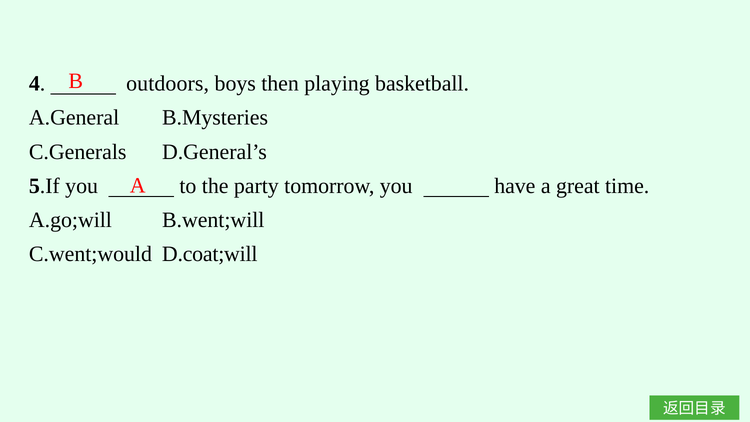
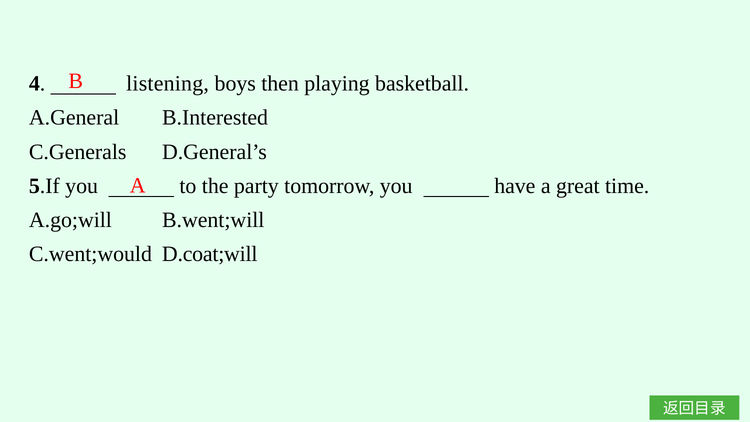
outdoors: outdoors -> listening
B.Mysteries: B.Mysteries -> B.Interested
